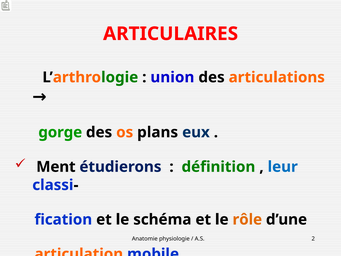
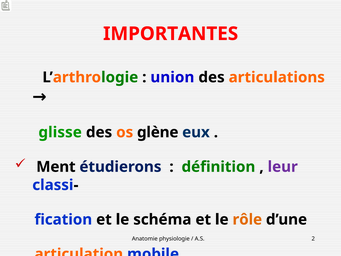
ARTICULAIRES: ARTICULAIRES -> IMPORTANTES
gorge: gorge -> glisse
plans: plans -> glène
leur colour: blue -> purple
